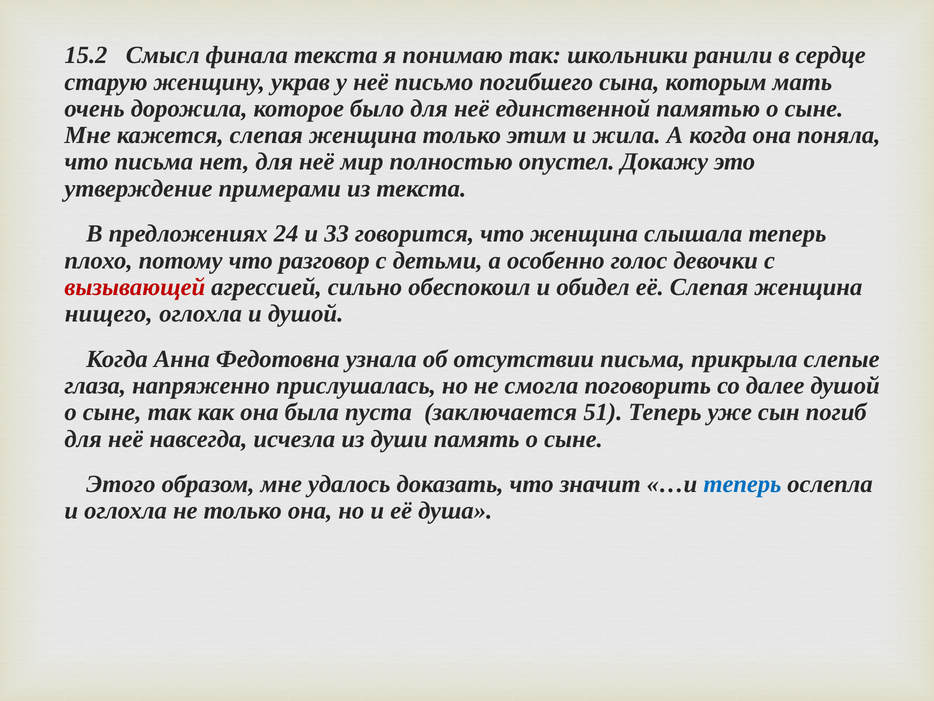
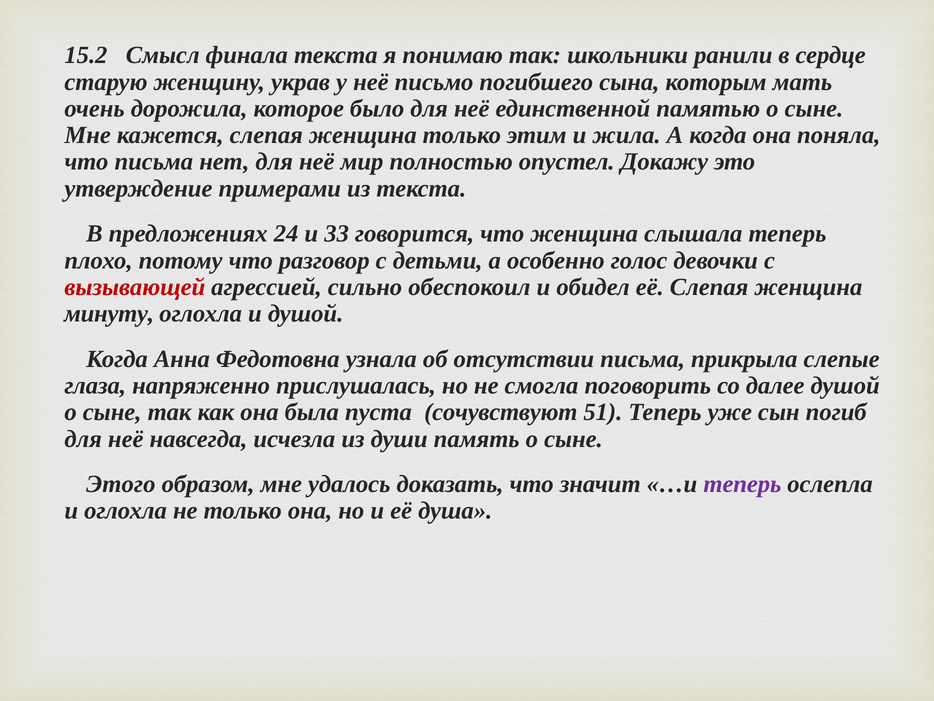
нищего: нищего -> минуту
заключается: заключается -> сочувствуют
теперь at (742, 484) colour: blue -> purple
